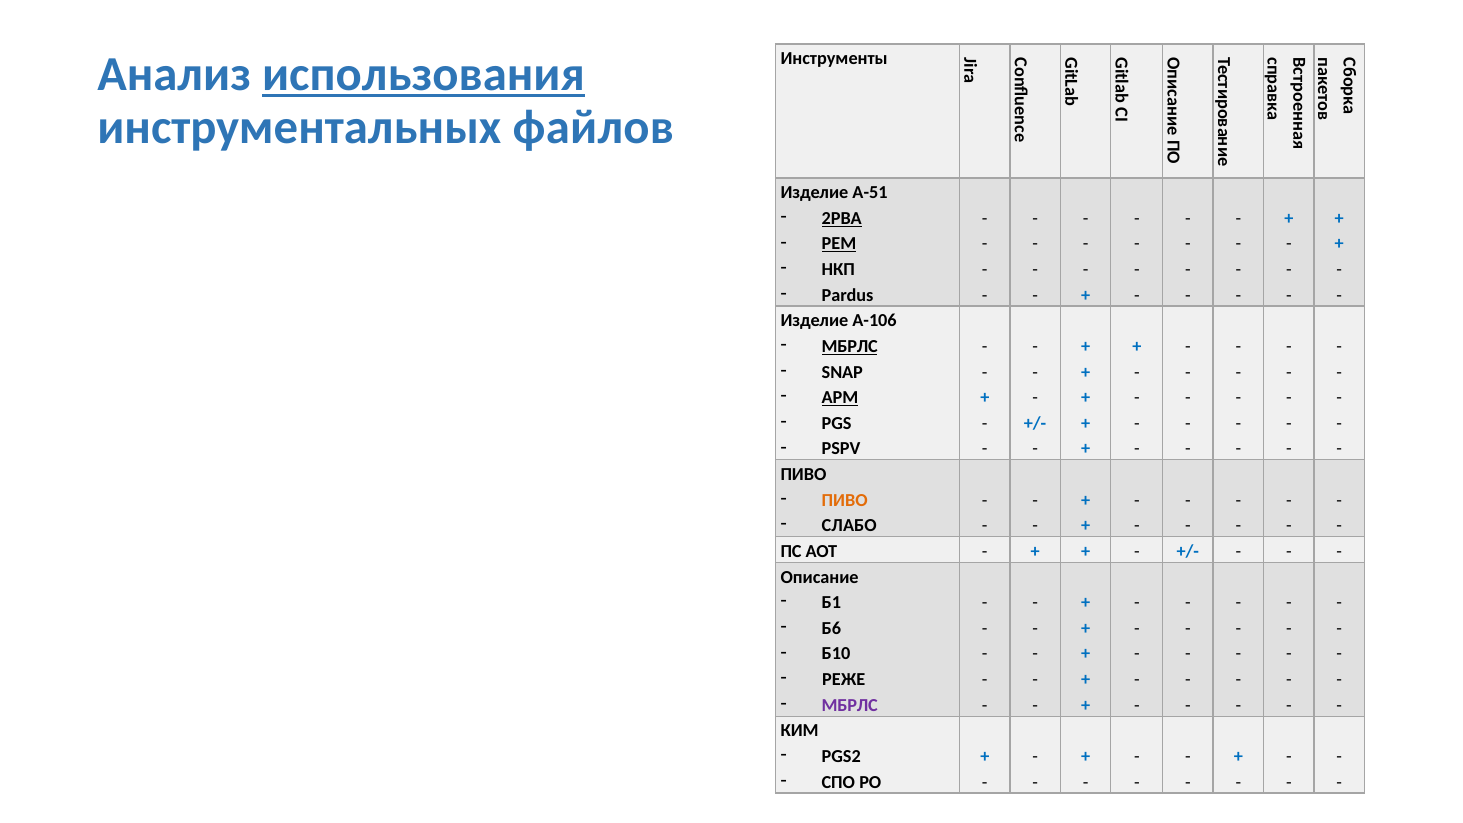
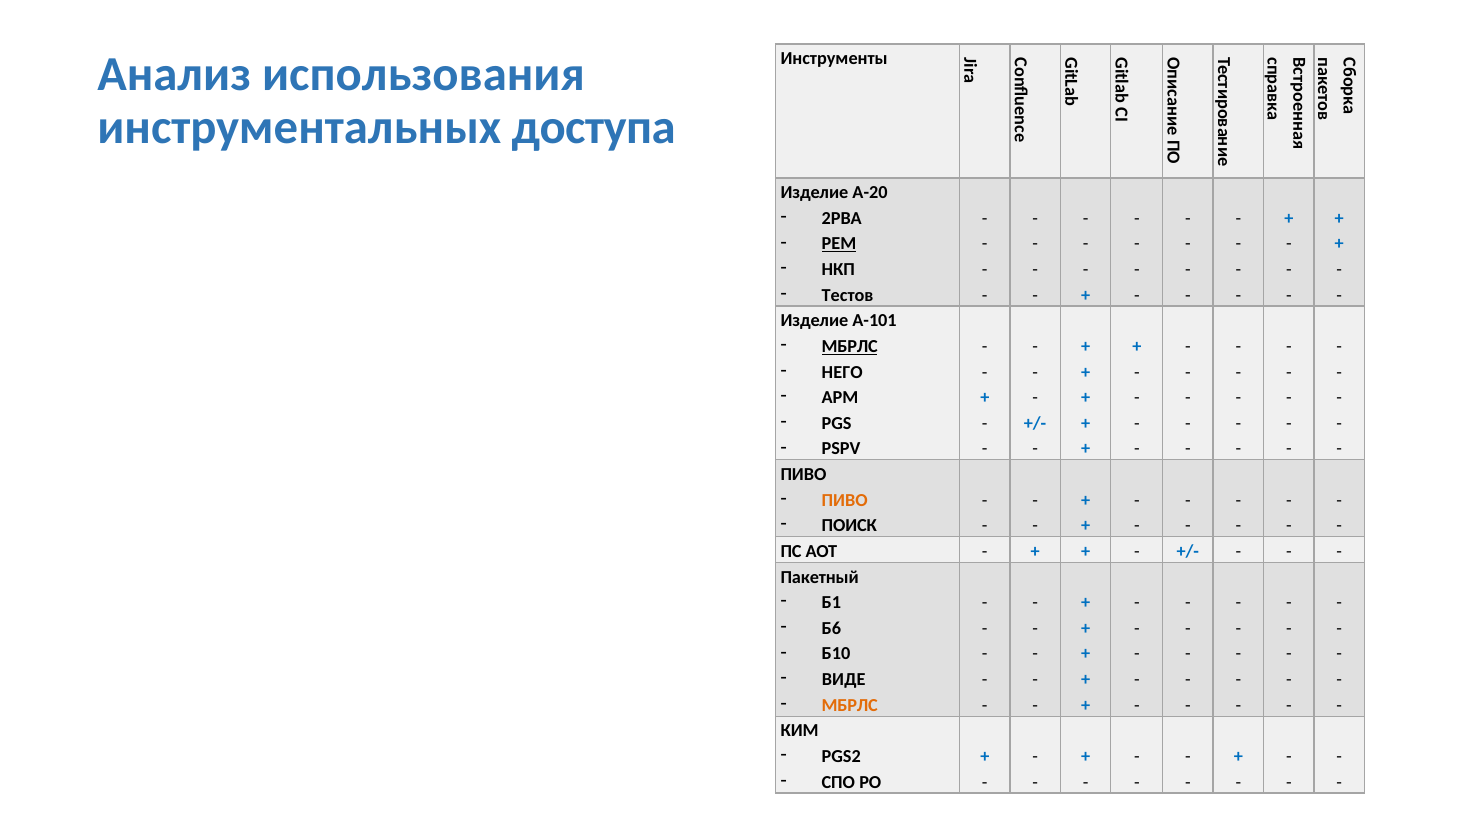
использования underline: present -> none
файлов: файлов -> доступа
А-51: А-51 -> А-20
2РВА underline: present -> none
Pardus: Pardus -> Тестов
А-106: А-106 -> А-101
SNAP: SNAP -> НЕГО
АРМ underline: present -> none
СЛАБО: СЛАБО -> ПОИСК
Описание: Описание -> Пакетный
РЕЖЕ: РЕЖЕ -> ВИДЕ
МБРЛС at (850, 705) colour: purple -> orange
